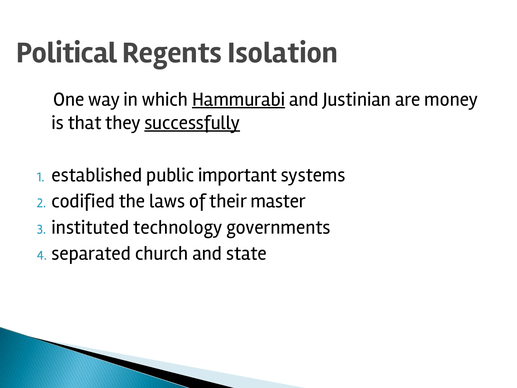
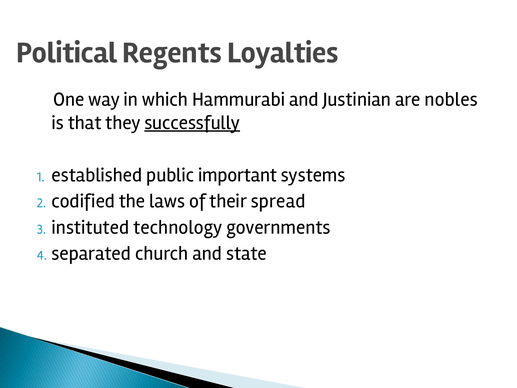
Isolation: Isolation -> Loyalties
Hammurabi underline: present -> none
money: money -> nobles
master: master -> spread
